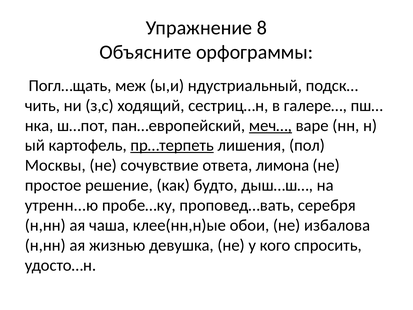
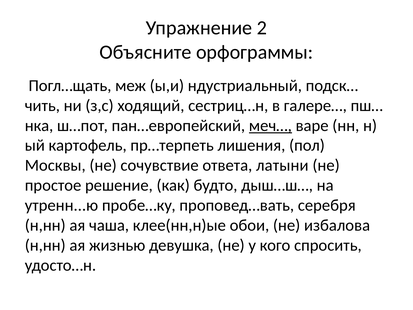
8: 8 -> 2
пр…терпеть underline: present -> none
лимона: лимона -> латыни
